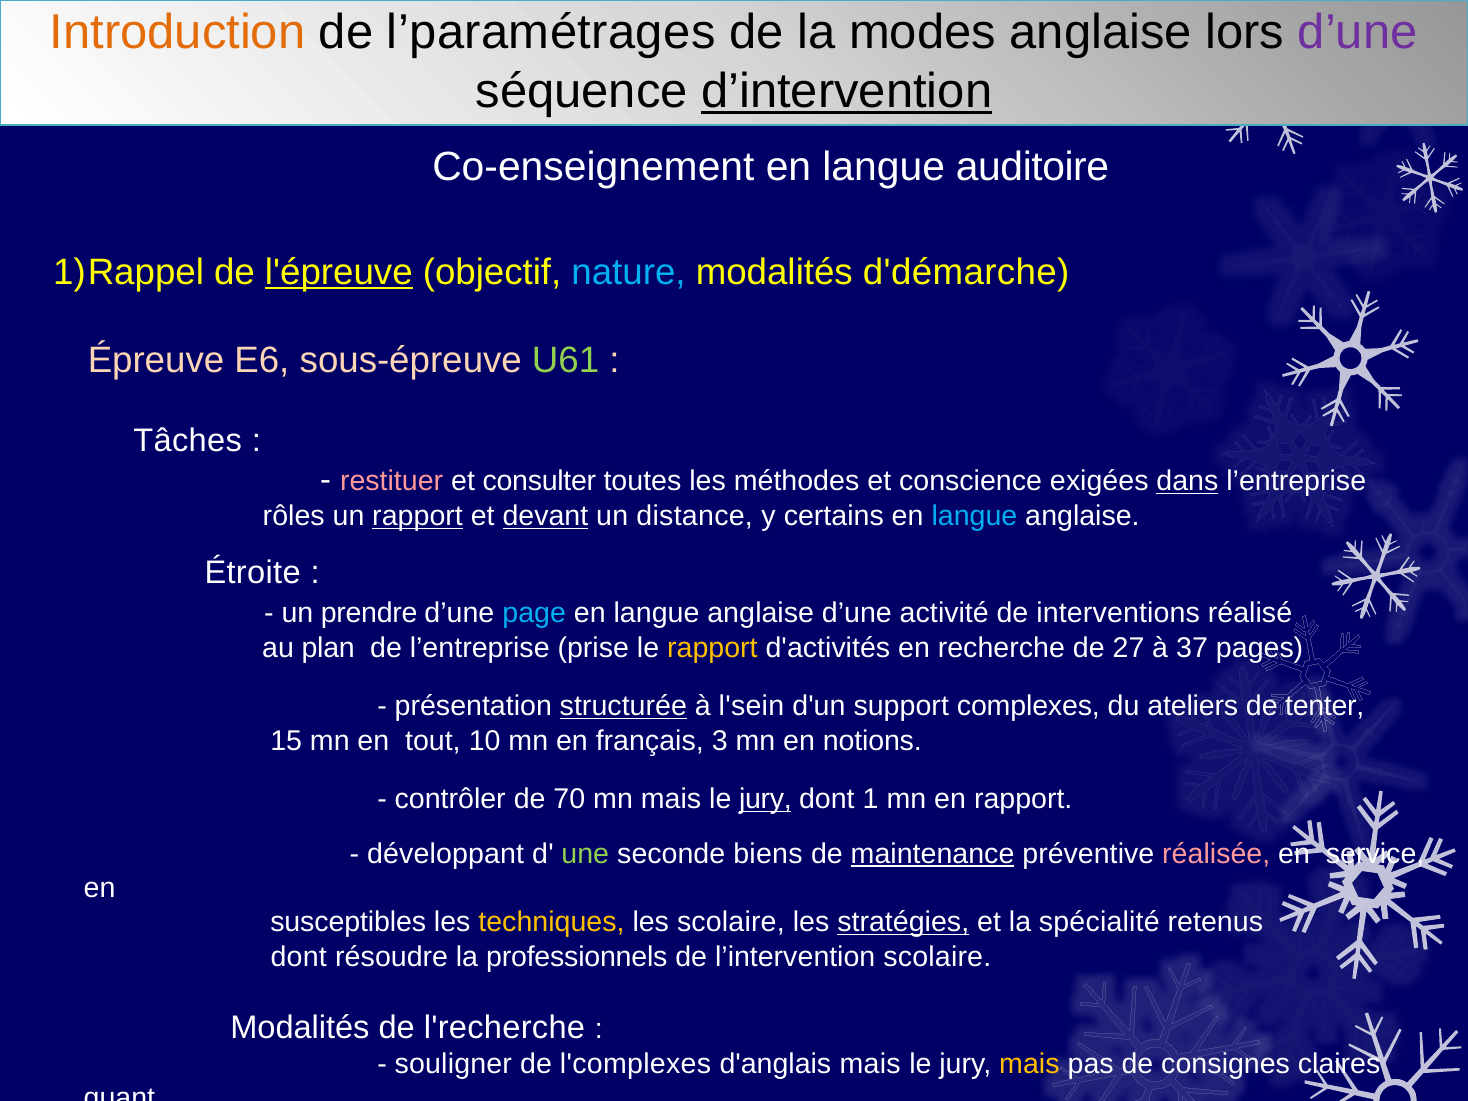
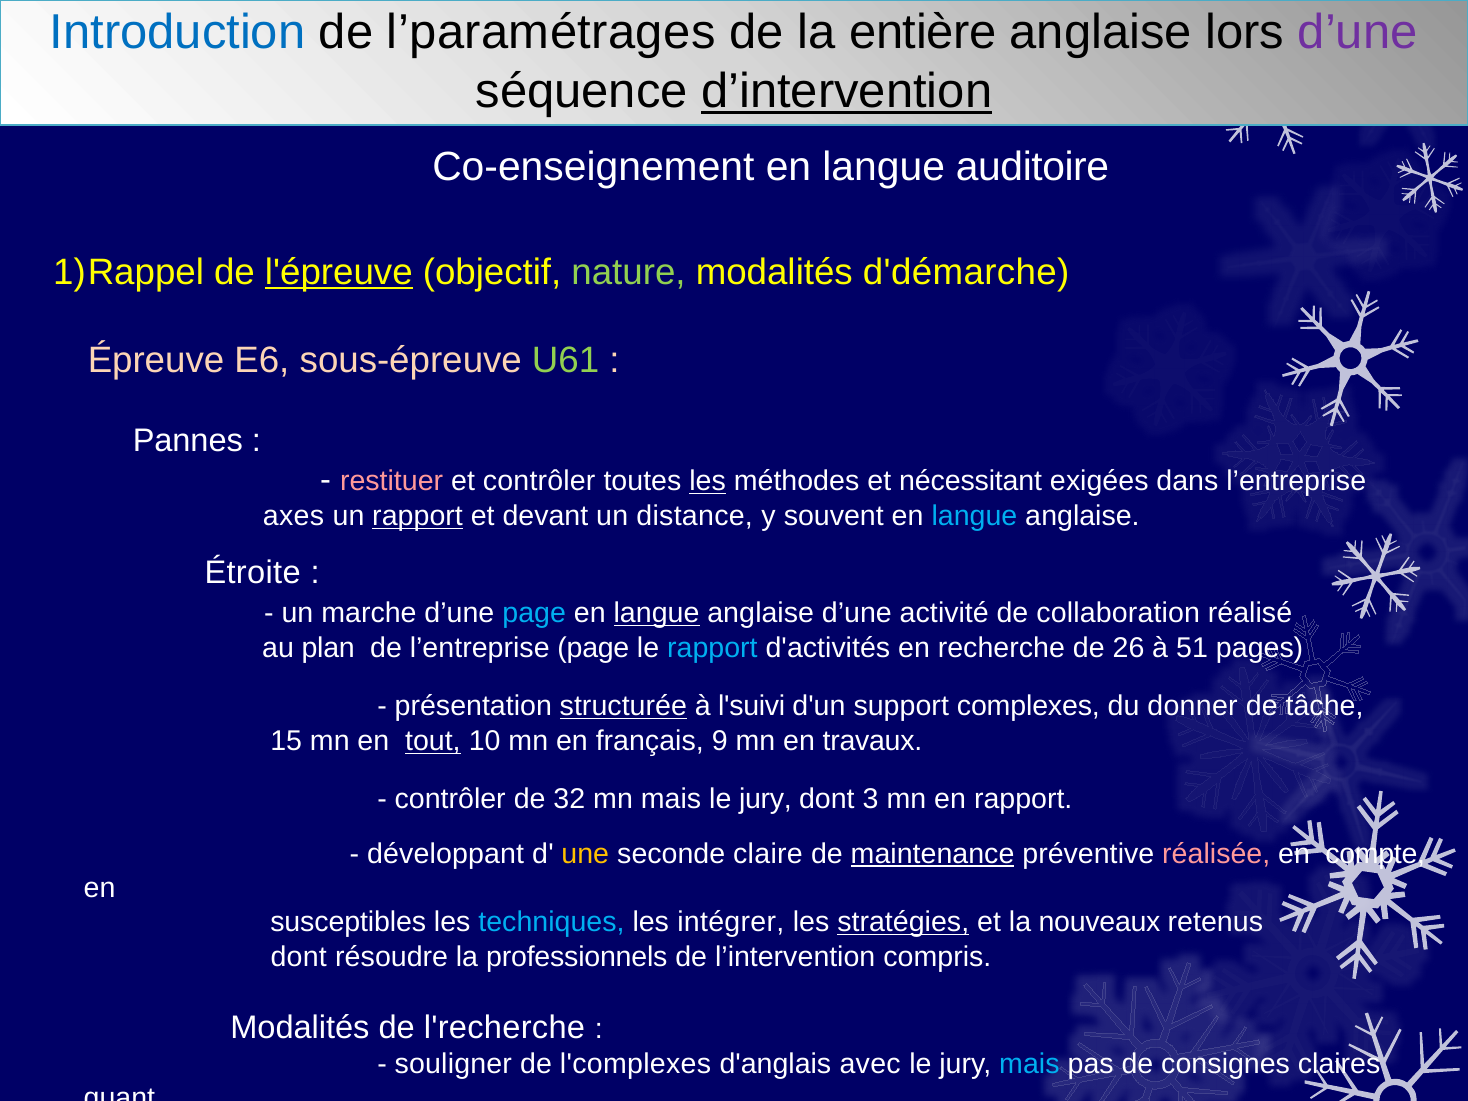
Introduction colour: orange -> blue
modes: modes -> entière
nature colour: light blue -> light green
Tâches: Tâches -> Pannes
et consulter: consulter -> contrôler
les at (708, 481) underline: none -> present
conscience: conscience -> nécessitant
dans underline: present -> none
rôles: rôles -> axes
devant underline: present -> none
certains: certains -> souvent
prendre: prendre -> marche
langue at (657, 613) underline: none -> present
interventions: interventions -> collaboration
l’entreprise prise: prise -> page
rapport at (712, 648) colour: yellow -> light blue
27: 27 -> 26
37: 37 -> 51
l'sein: l'sein -> l'suivi
ateliers: ateliers -> donner
tenter: tenter -> tâche
tout underline: none -> present
3: 3 -> 9
notions: notions -> travaux
70: 70 -> 32
jury at (765, 799) underline: present -> none
1: 1 -> 3
une colour: light green -> yellow
biens: biens -> claire
service: service -> compte
techniques colour: yellow -> light blue
les scolaire: scolaire -> intégrer
spécialité: spécialité -> nouveaux
l’intervention scolaire: scolaire -> compris
d'anglais mais: mais -> avec
mais at (1029, 1064) colour: yellow -> light blue
